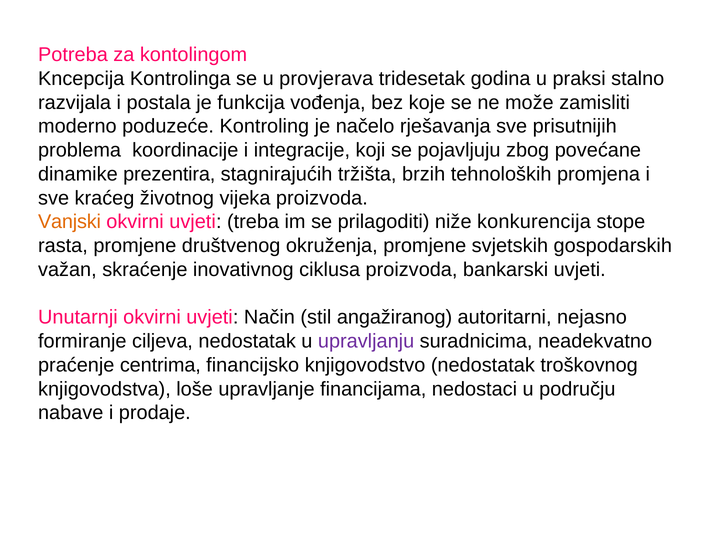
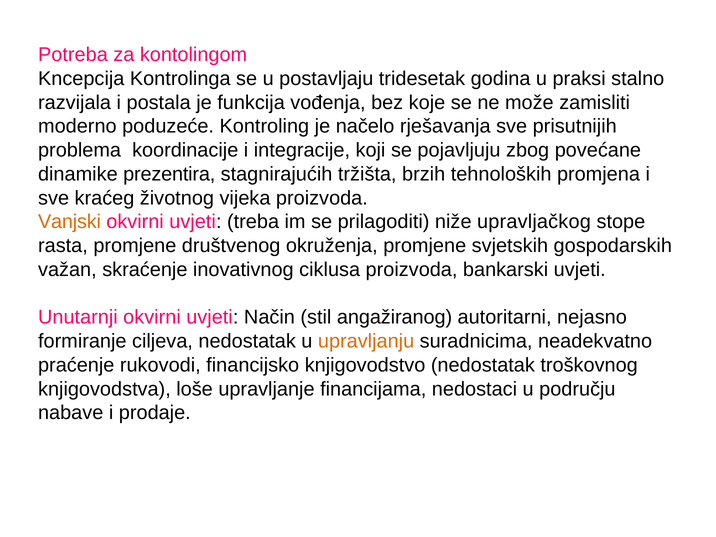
provjerava: provjerava -> postavljaju
konkurencija: konkurencija -> upravljačkog
upravljanju colour: purple -> orange
centrima: centrima -> rukovodi
